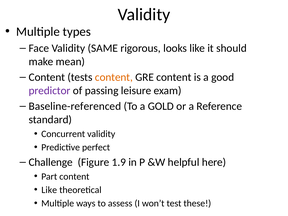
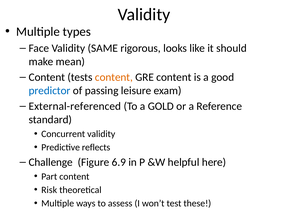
predictor colour: purple -> blue
Baseline-referenced: Baseline-referenced -> External-referenced
perfect: perfect -> reflects
1.9: 1.9 -> 6.9
Like at (49, 190): Like -> Risk
